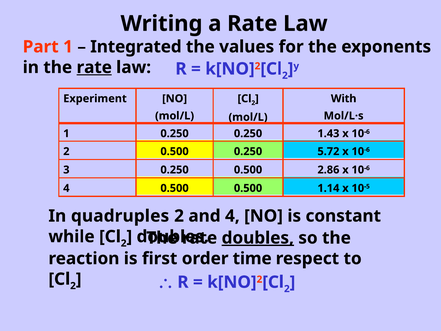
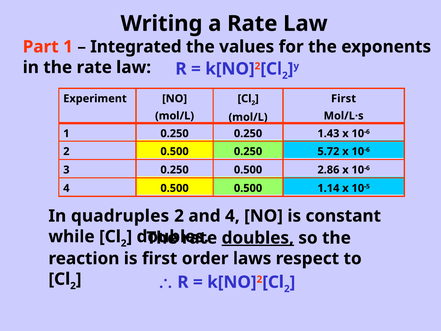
rate at (94, 67) underline: present -> none
With at (344, 99): With -> First
time: time -> laws
